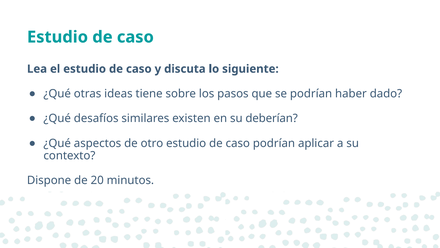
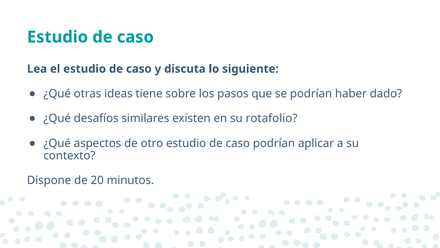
deberían: deberían -> rotafolio
